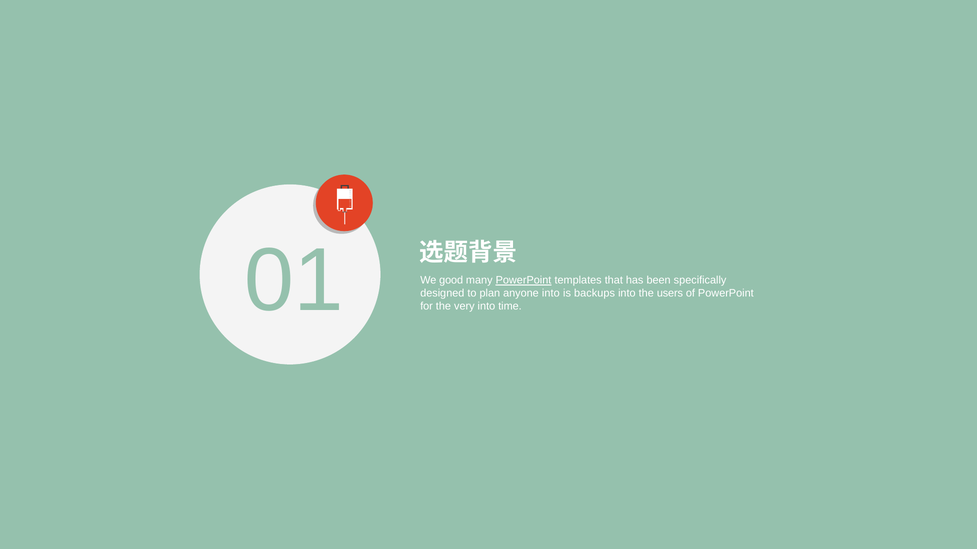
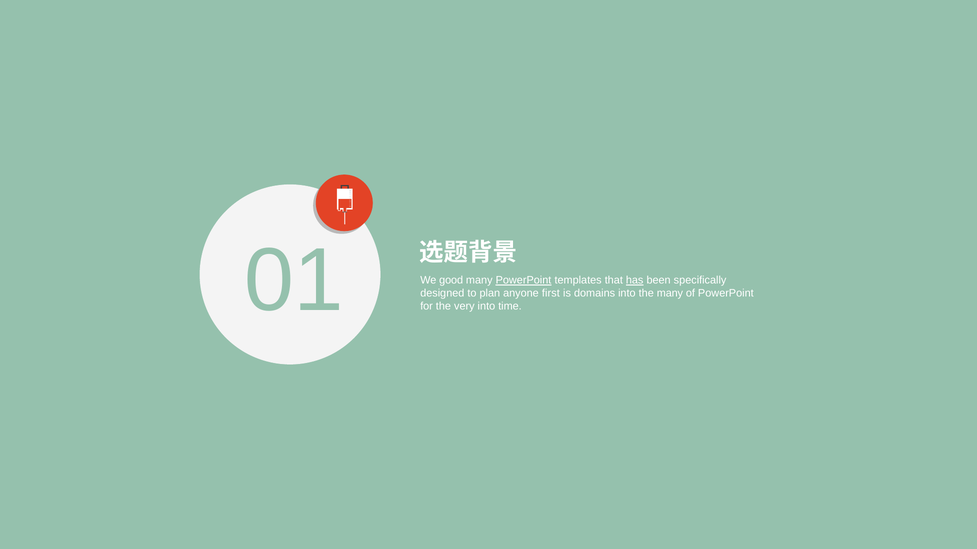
has underline: none -> present
anyone into: into -> first
backups: backups -> domains
the users: users -> many
